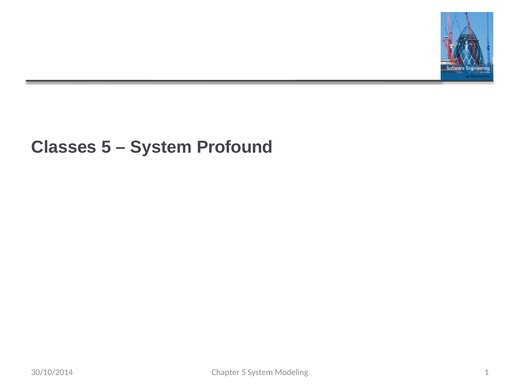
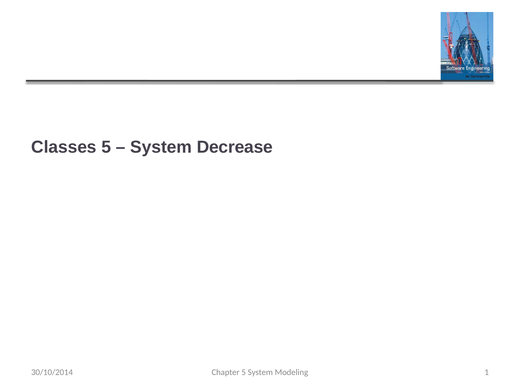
Profound: Profound -> Decrease
